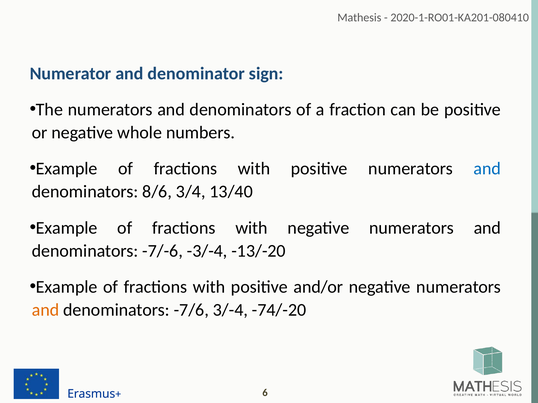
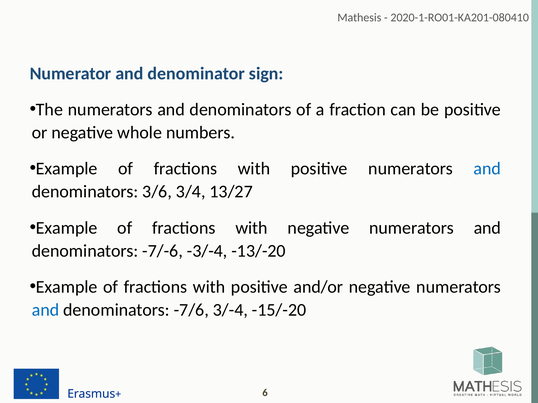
8/6: 8/6 -> 3/6
13/40: 13/40 -> 13/27
and at (45, 310) colour: orange -> blue
-74/-20: -74/-20 -> -15/-20
